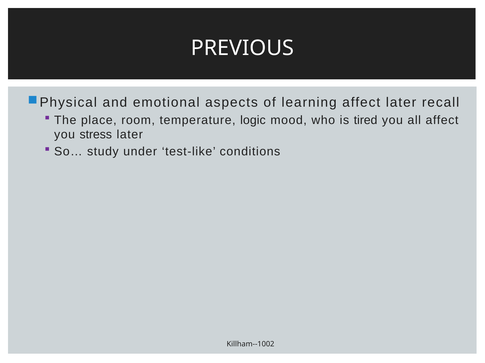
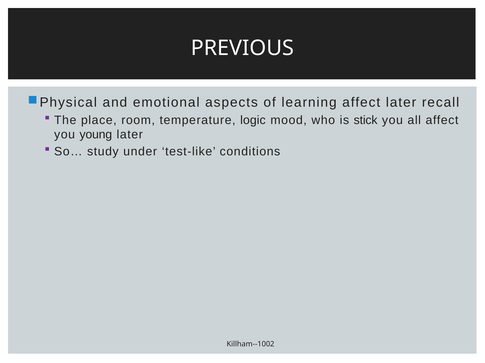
tired: tired -> stick
stress: stress -> young
